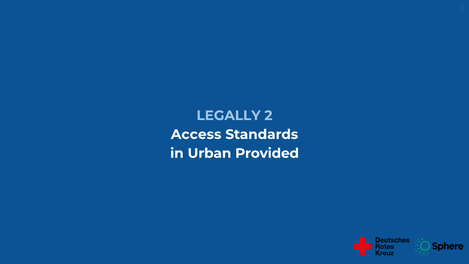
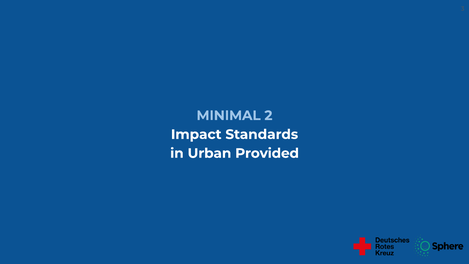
LEGALLY: LEGALLY -> MINIMAL
Access: Access -> Impact
